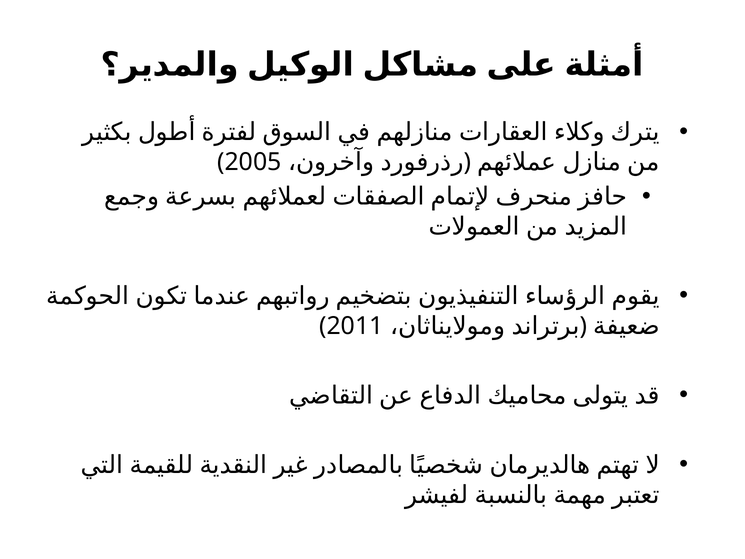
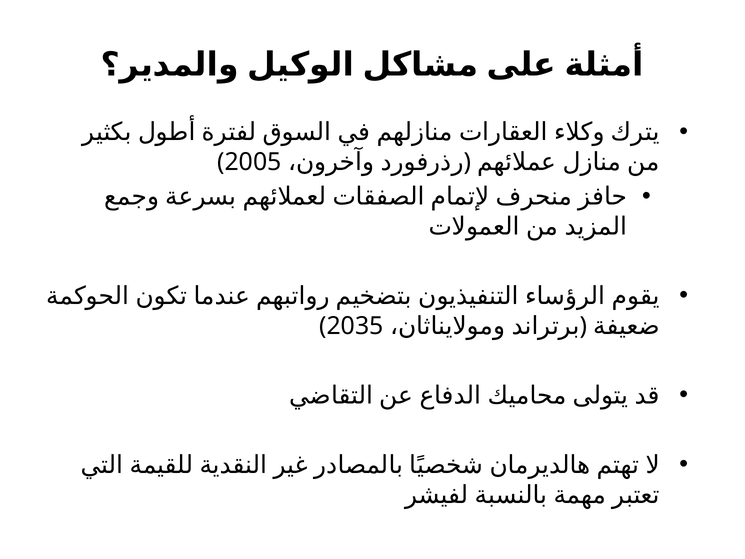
2011: 2011 -> 2035
